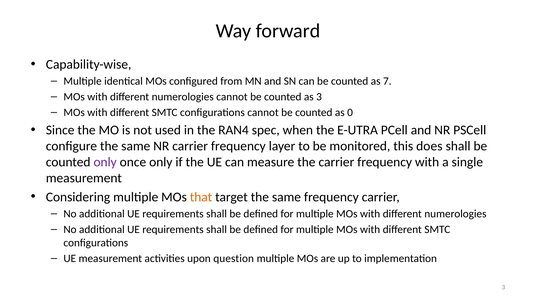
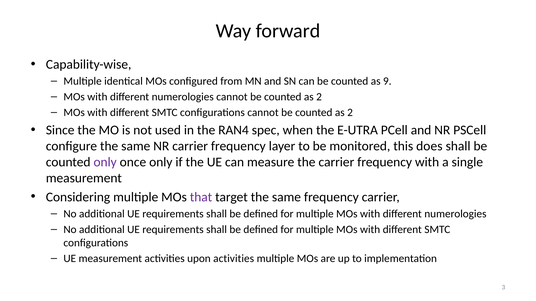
7: 7 -> 9
3 at (319, 97): 3 -> 2
0 at (350, 113): 0 -> 2
that colour: orange -> purple
upon question: question -> activities
